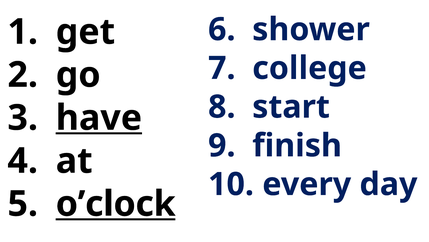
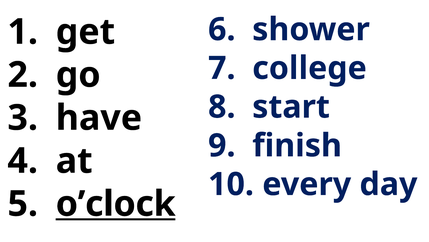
have underline: present -> none
